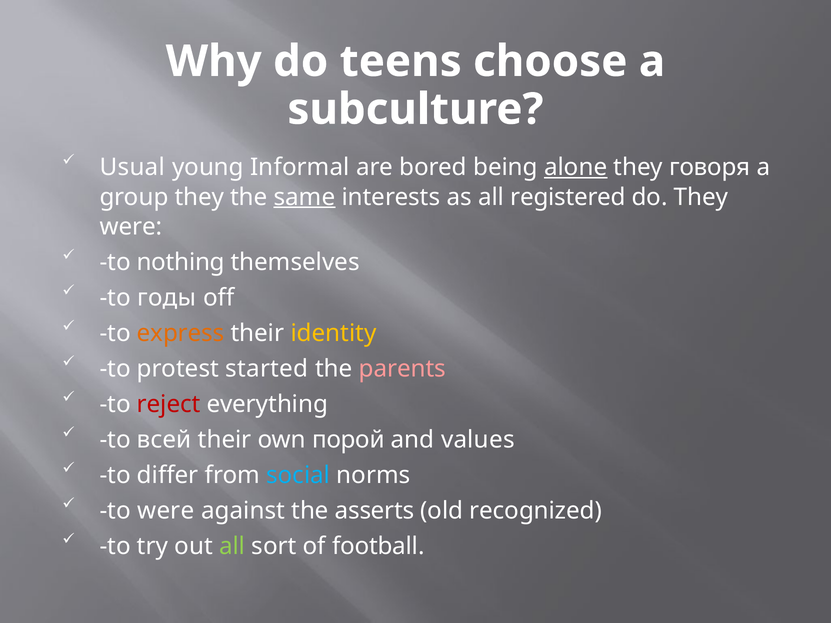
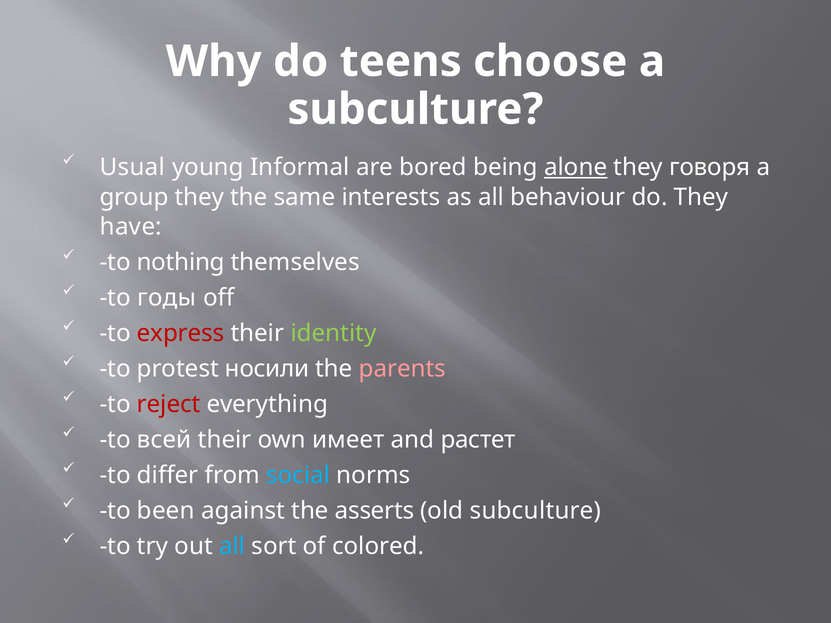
same underline: present -> none
registered: registered -> behaviour
were at (131, 227): were -> have
express colour: orange -> red
identity colour: yellow -> light green
started: started -> носили
порой: порой -> имеет
values: values -> растет
to were: were -> been
old recognized: recognized -> subculture
all at (232, 546) colour: light green -> light blue
football: football -> colored
